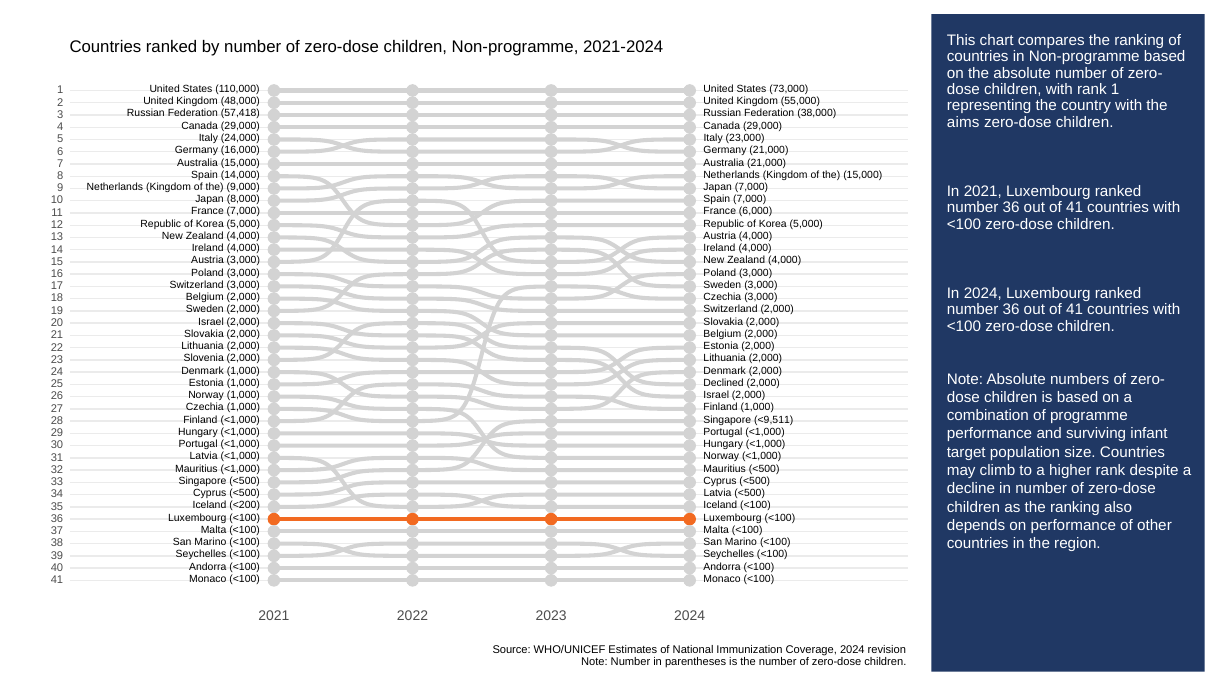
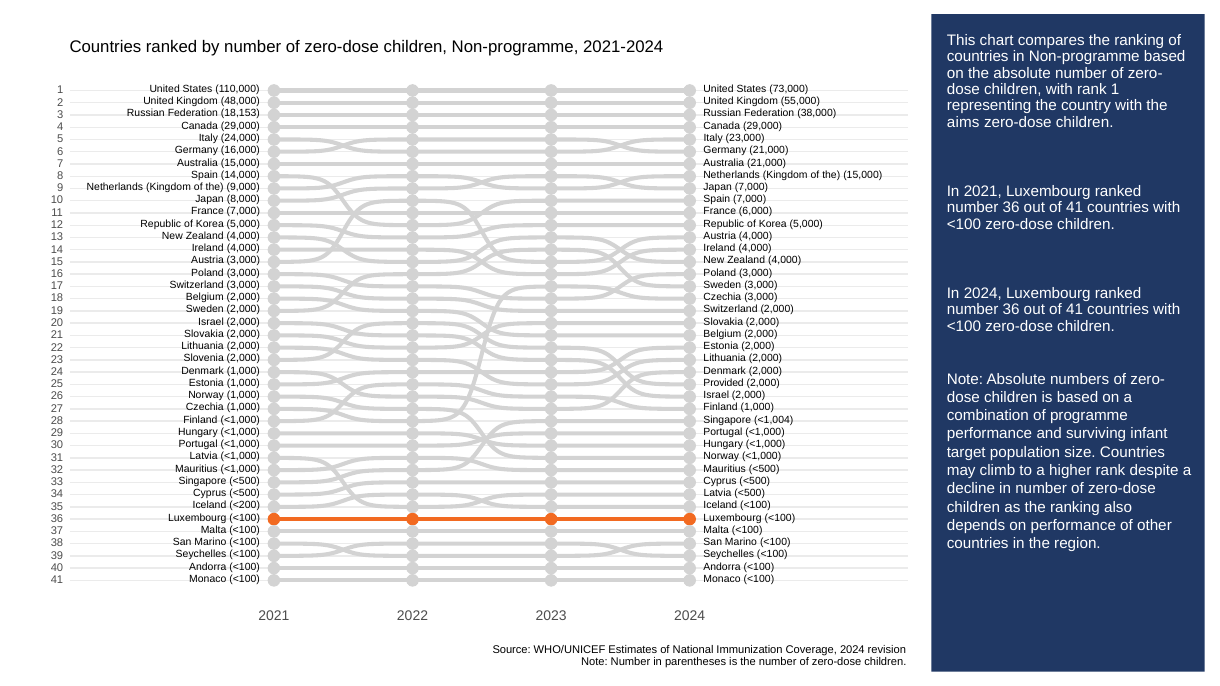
57,418: 57,418 -> 18,153
Declined: Declined -> Provided
<9,511: <9,511 -> <1,004
